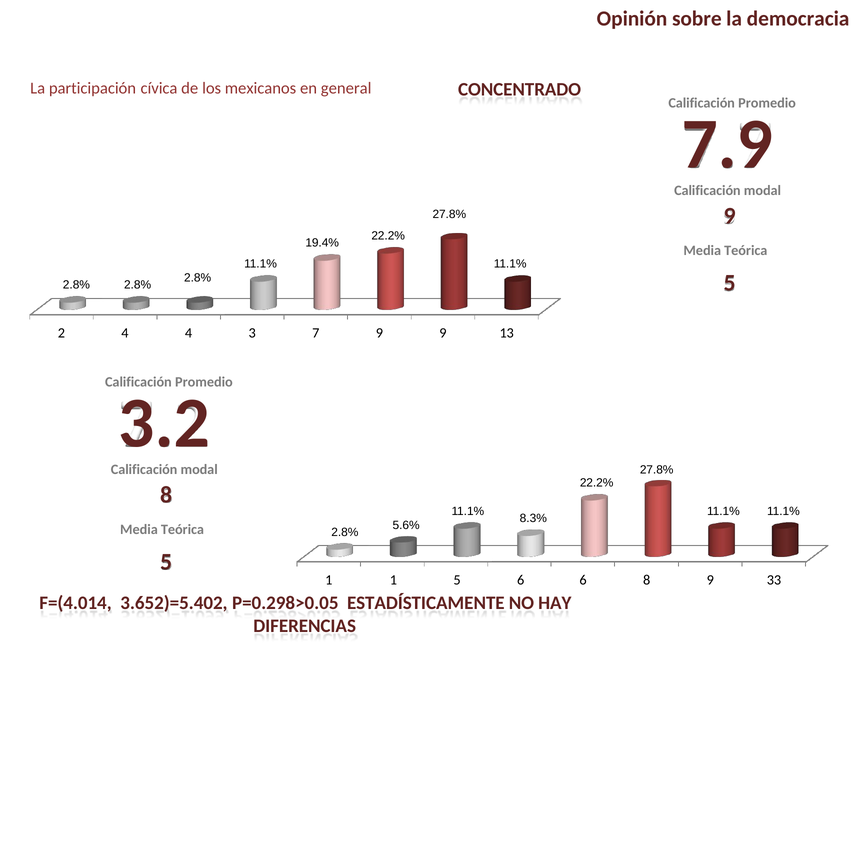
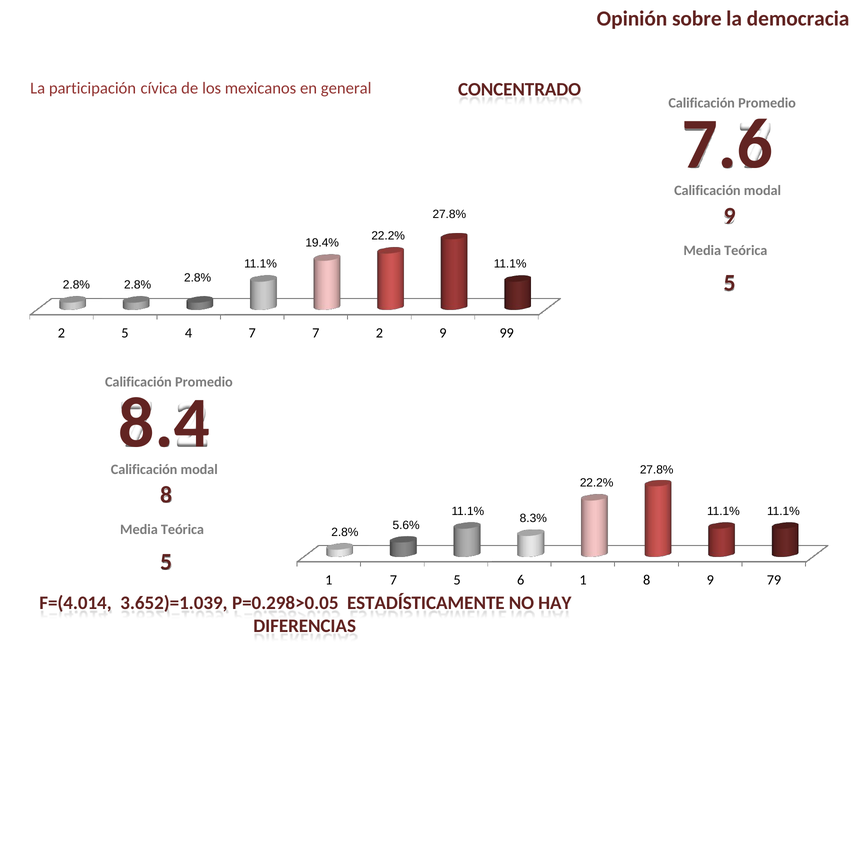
7.9: 7.9 -> 7.6
2 4: 4 -> 5
4 3: 3 -> 7
7 9: 9 -> 2
13: 13 -> 99
3.2: 3.2 -> 8.4
1 1: 1 -> 7
6 6: 6 -> 1
33: 33 -> 79
3.652)=5.402: 3.652)=5.402 -> 3.652)=1.039
